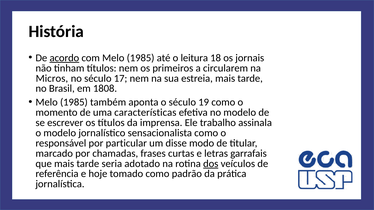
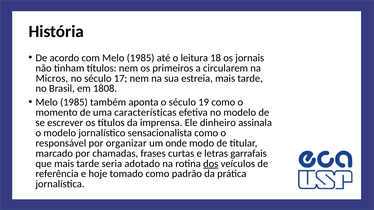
acordo underline: present -> none
trabalho: trabalho -> dinheiro
particular: particular -> organizar
disse: disse -> onde
